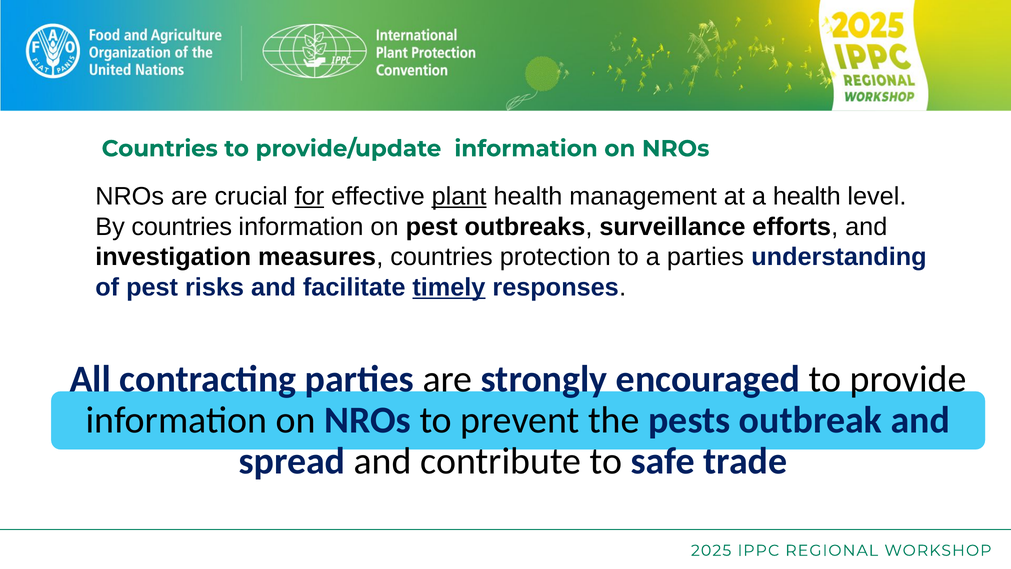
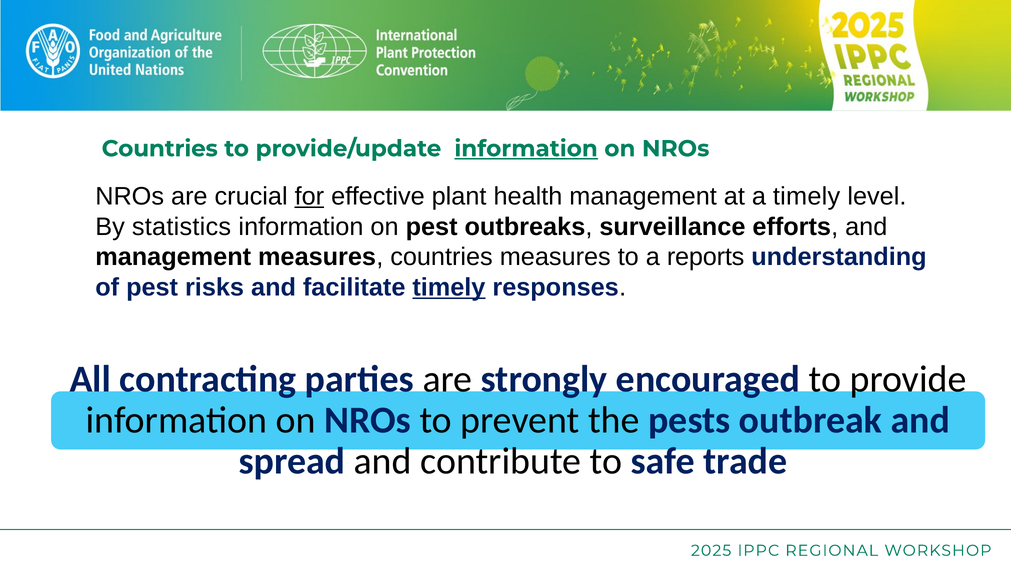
information at (526, 149) underline: none -> present
plant underline: present -> none
a health: health -> timely
By countries: countries -> statistics
investigation at (173, 257): investigation -> management
countries protection: protection -> measures
a parties: parties -> reports
